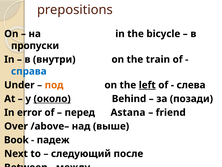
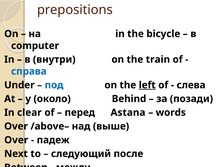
пропуски: пропуски -> computer
под colour: orange -> blue
около underline: present -> none
error: error -> clear
friend: friend -> words
Book at (16, 140): Book -> Over
